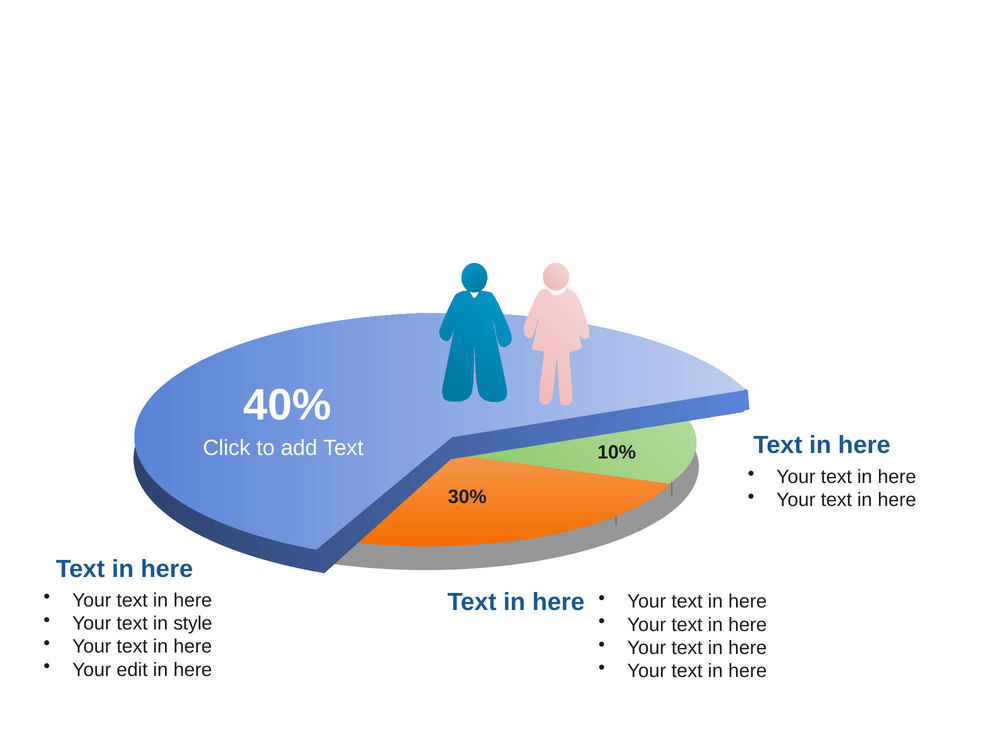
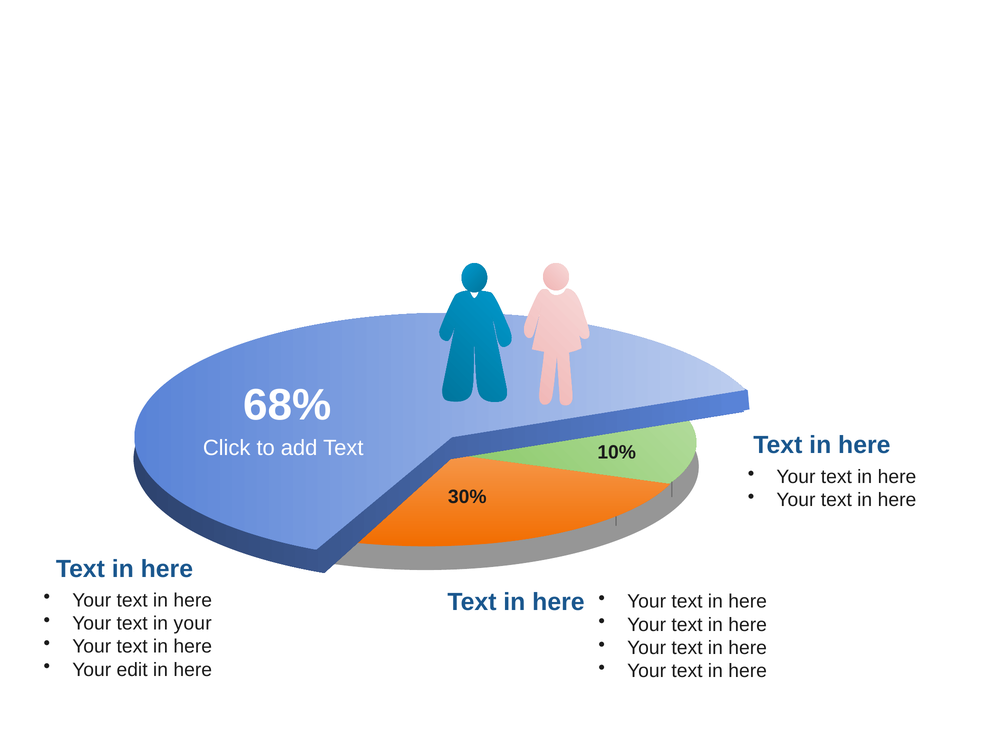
40%: 40% -> 68%
in style: style -> your
